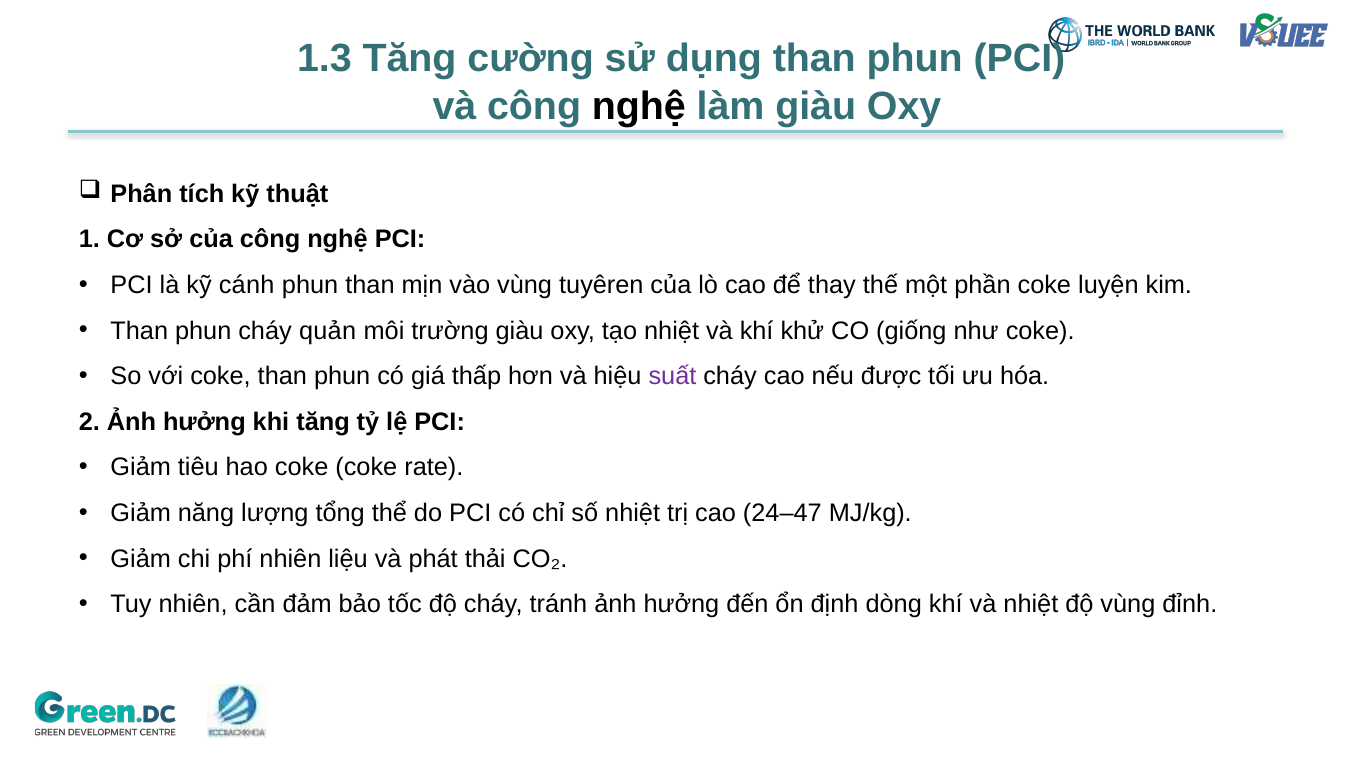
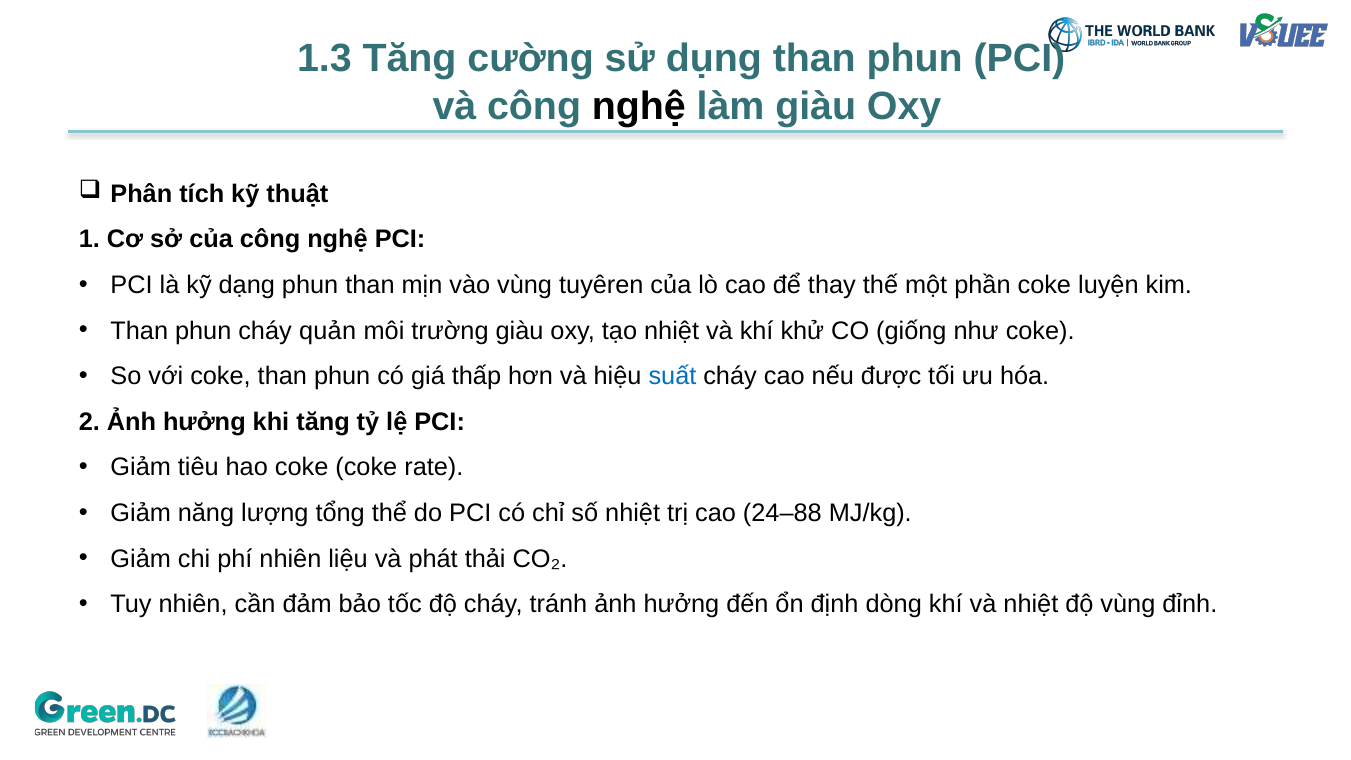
cánh: cánh -> dạng
suất colour: purple -> blue
24–47: 24–47 -> 24–88
